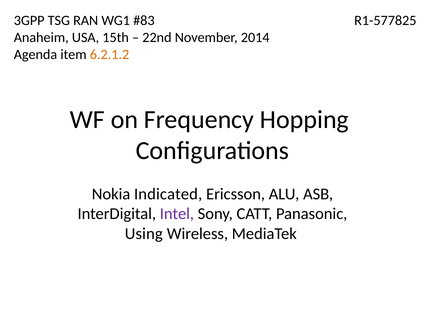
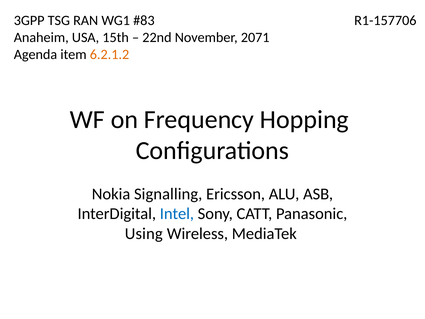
R1-577825: R1-577825 -> R1-157706
2014: 2014 -> 2071
Indicated: Indicated -> Signalling
Intel colour: purple -> blue
